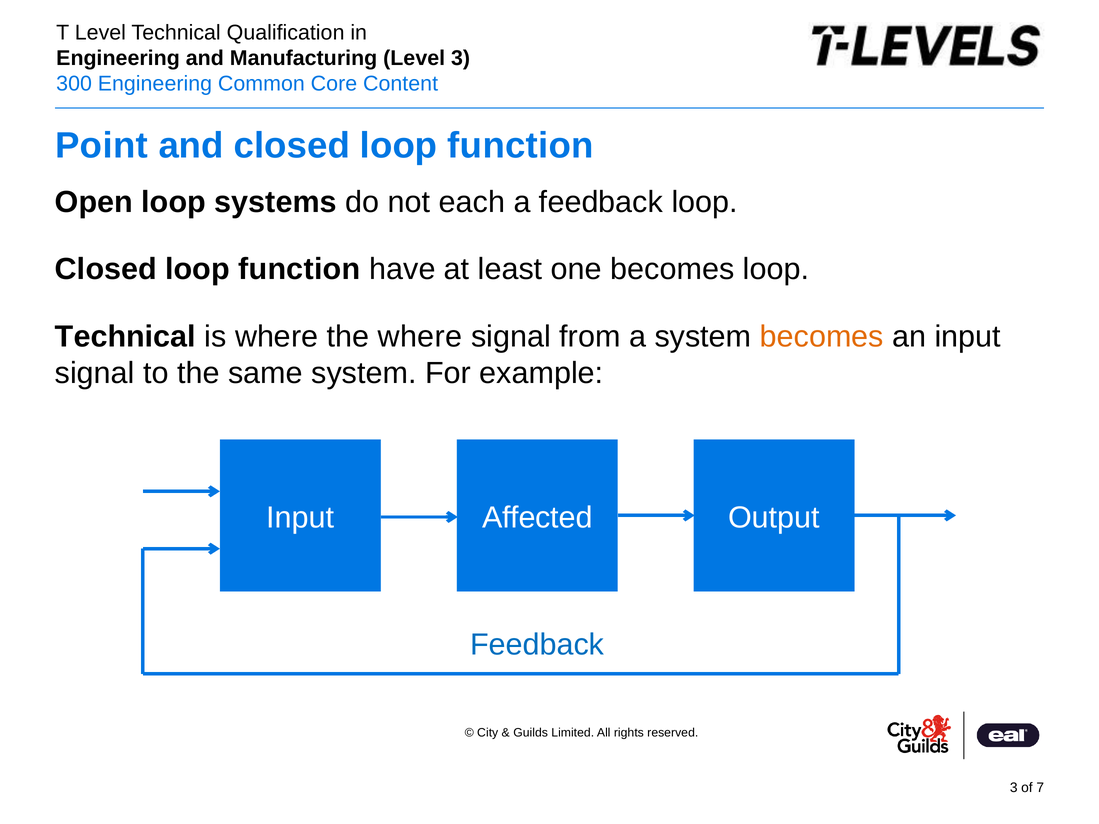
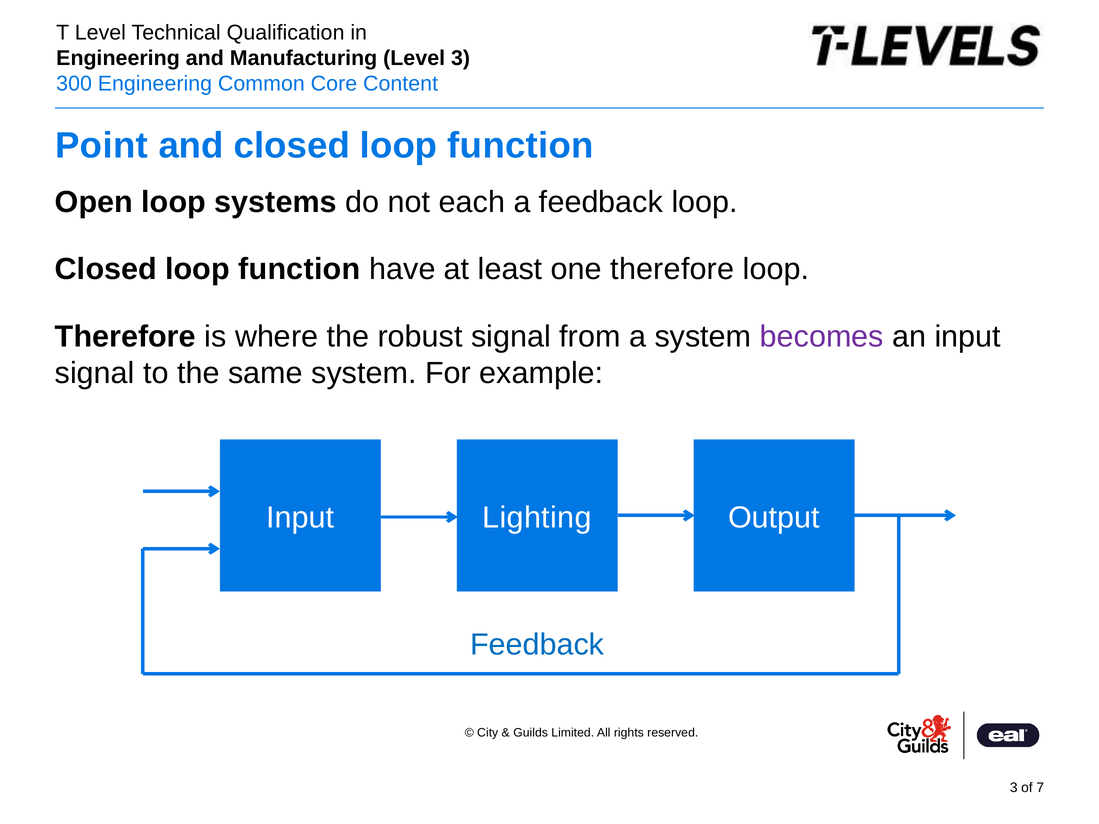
one becomes: becomes -> therefore
Technical at (125, 337): Technical -> Therefore
the where: where -> robust
becomes at (822, 337) colour: orange -> purple
Affected: Affected -> Lighting
